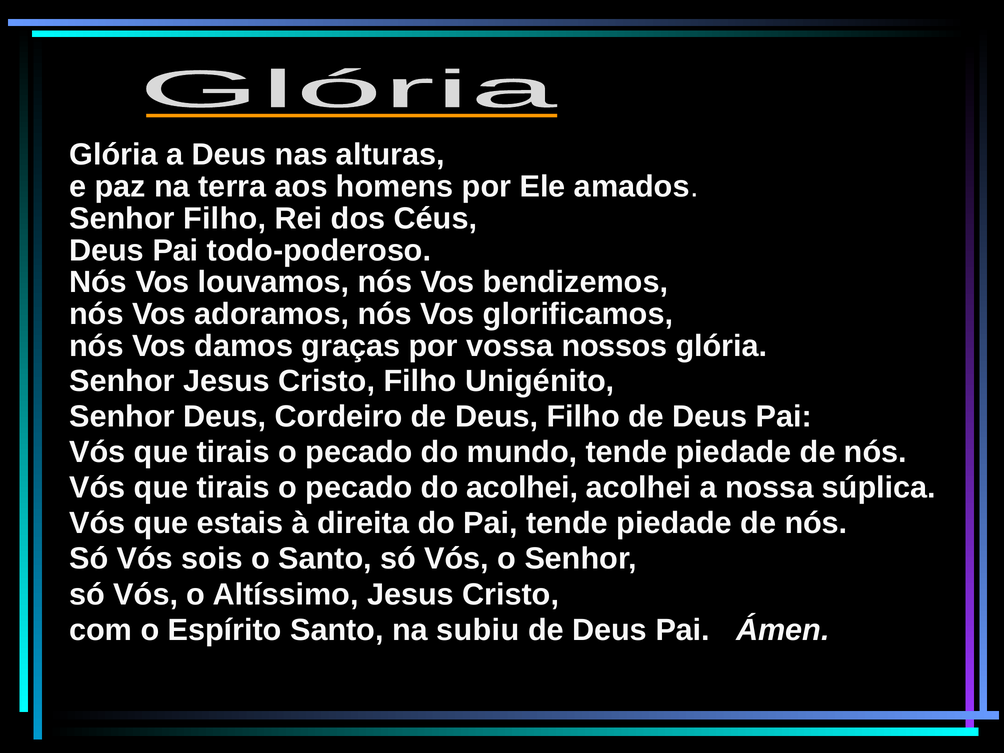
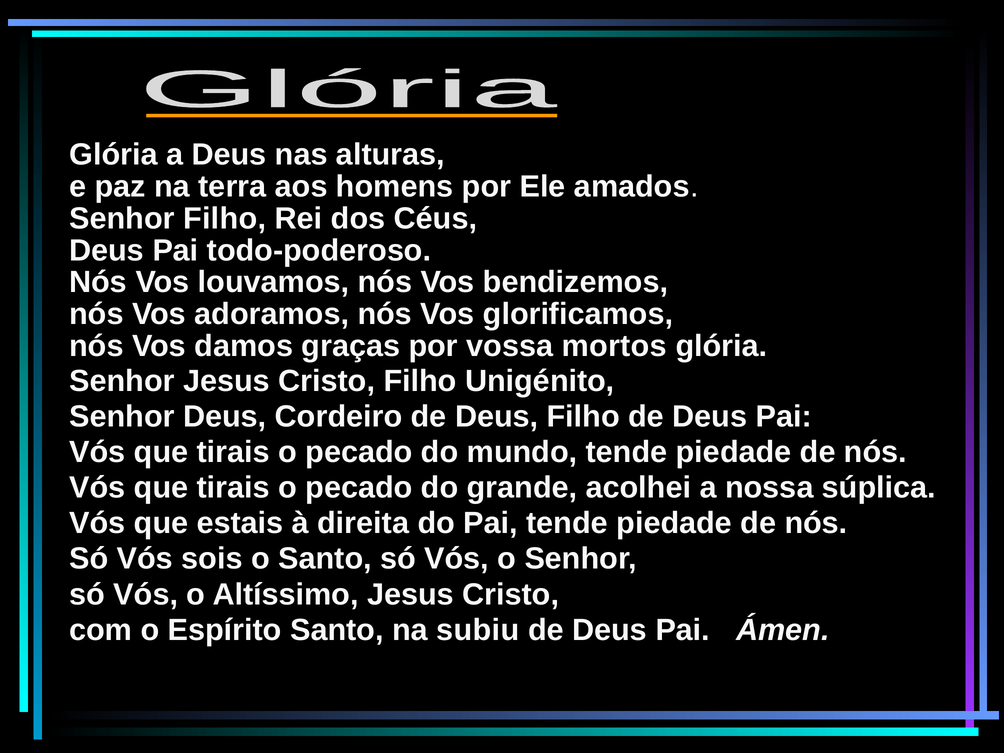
nossos: nossos -> mortos
do acolhei: acolhei -> grande
